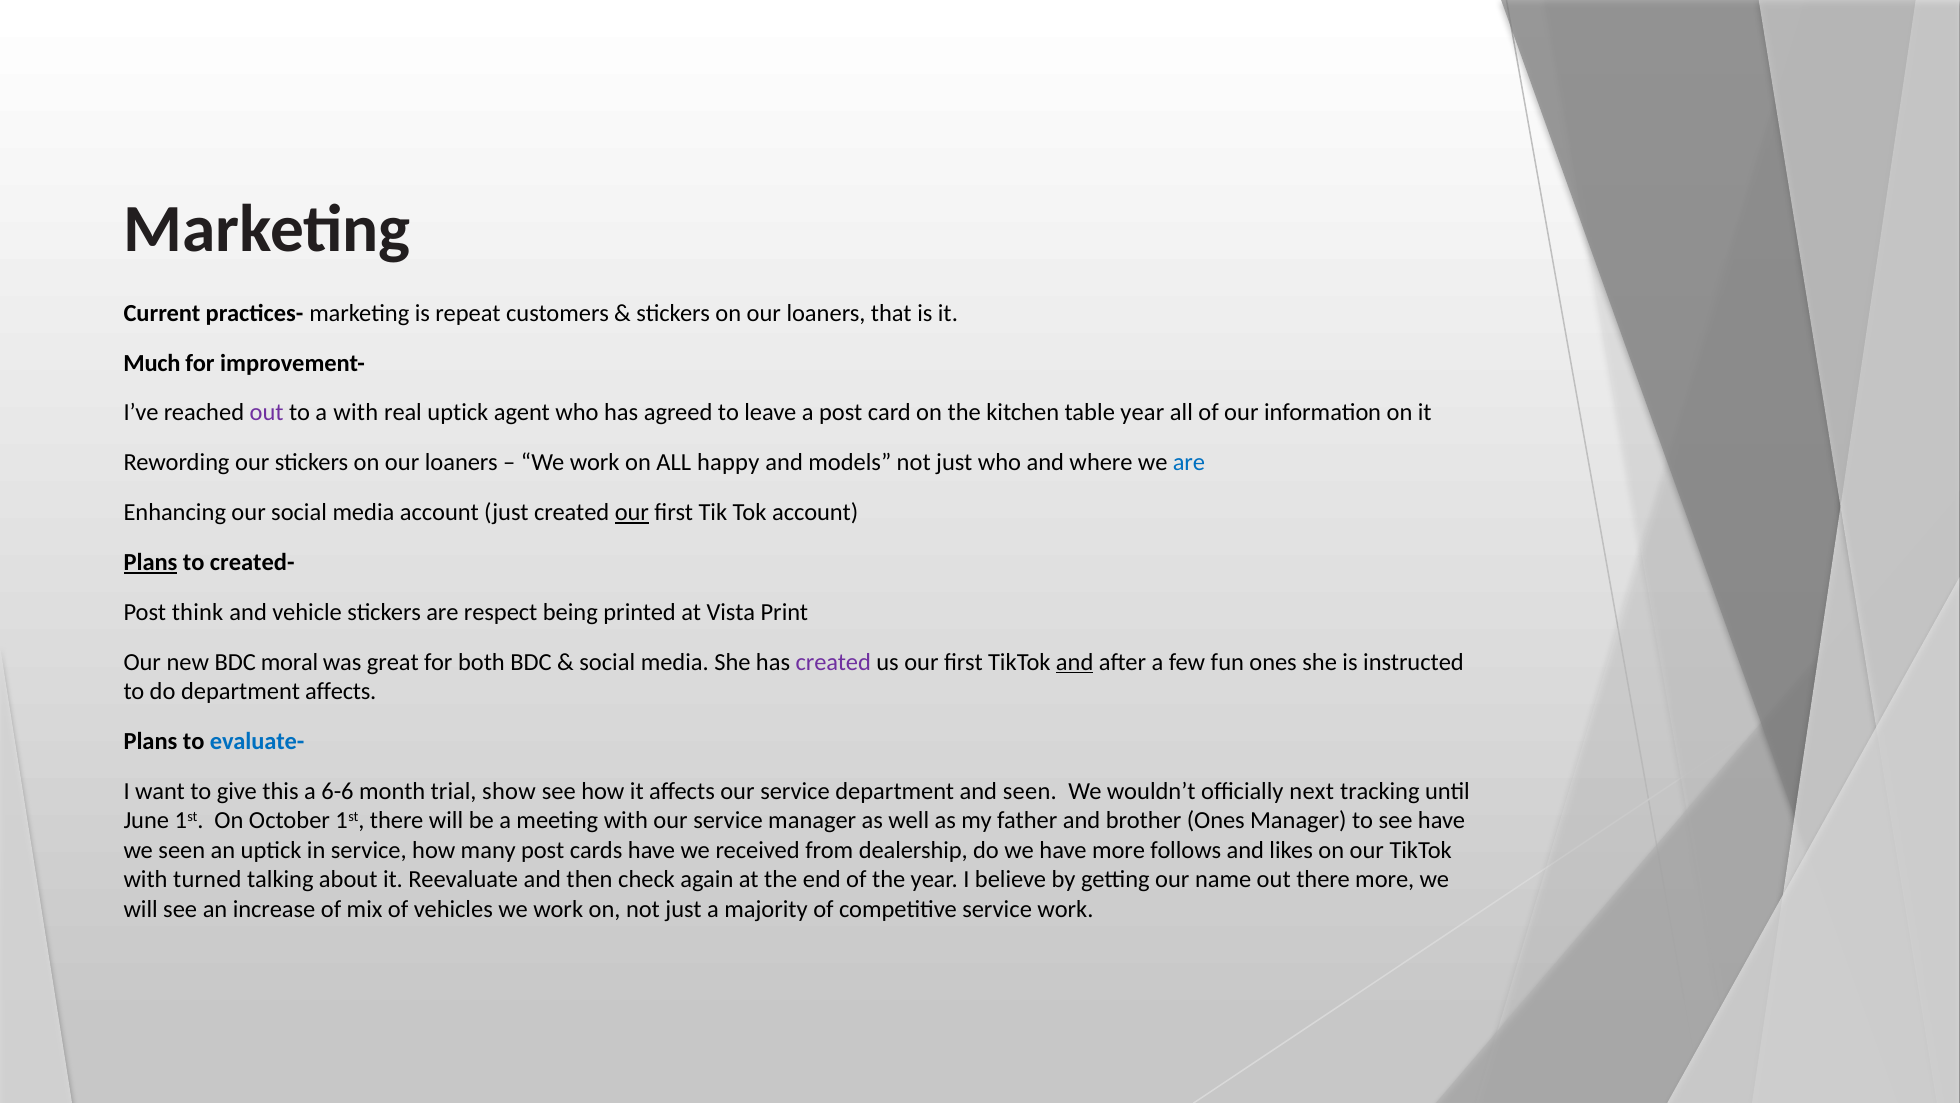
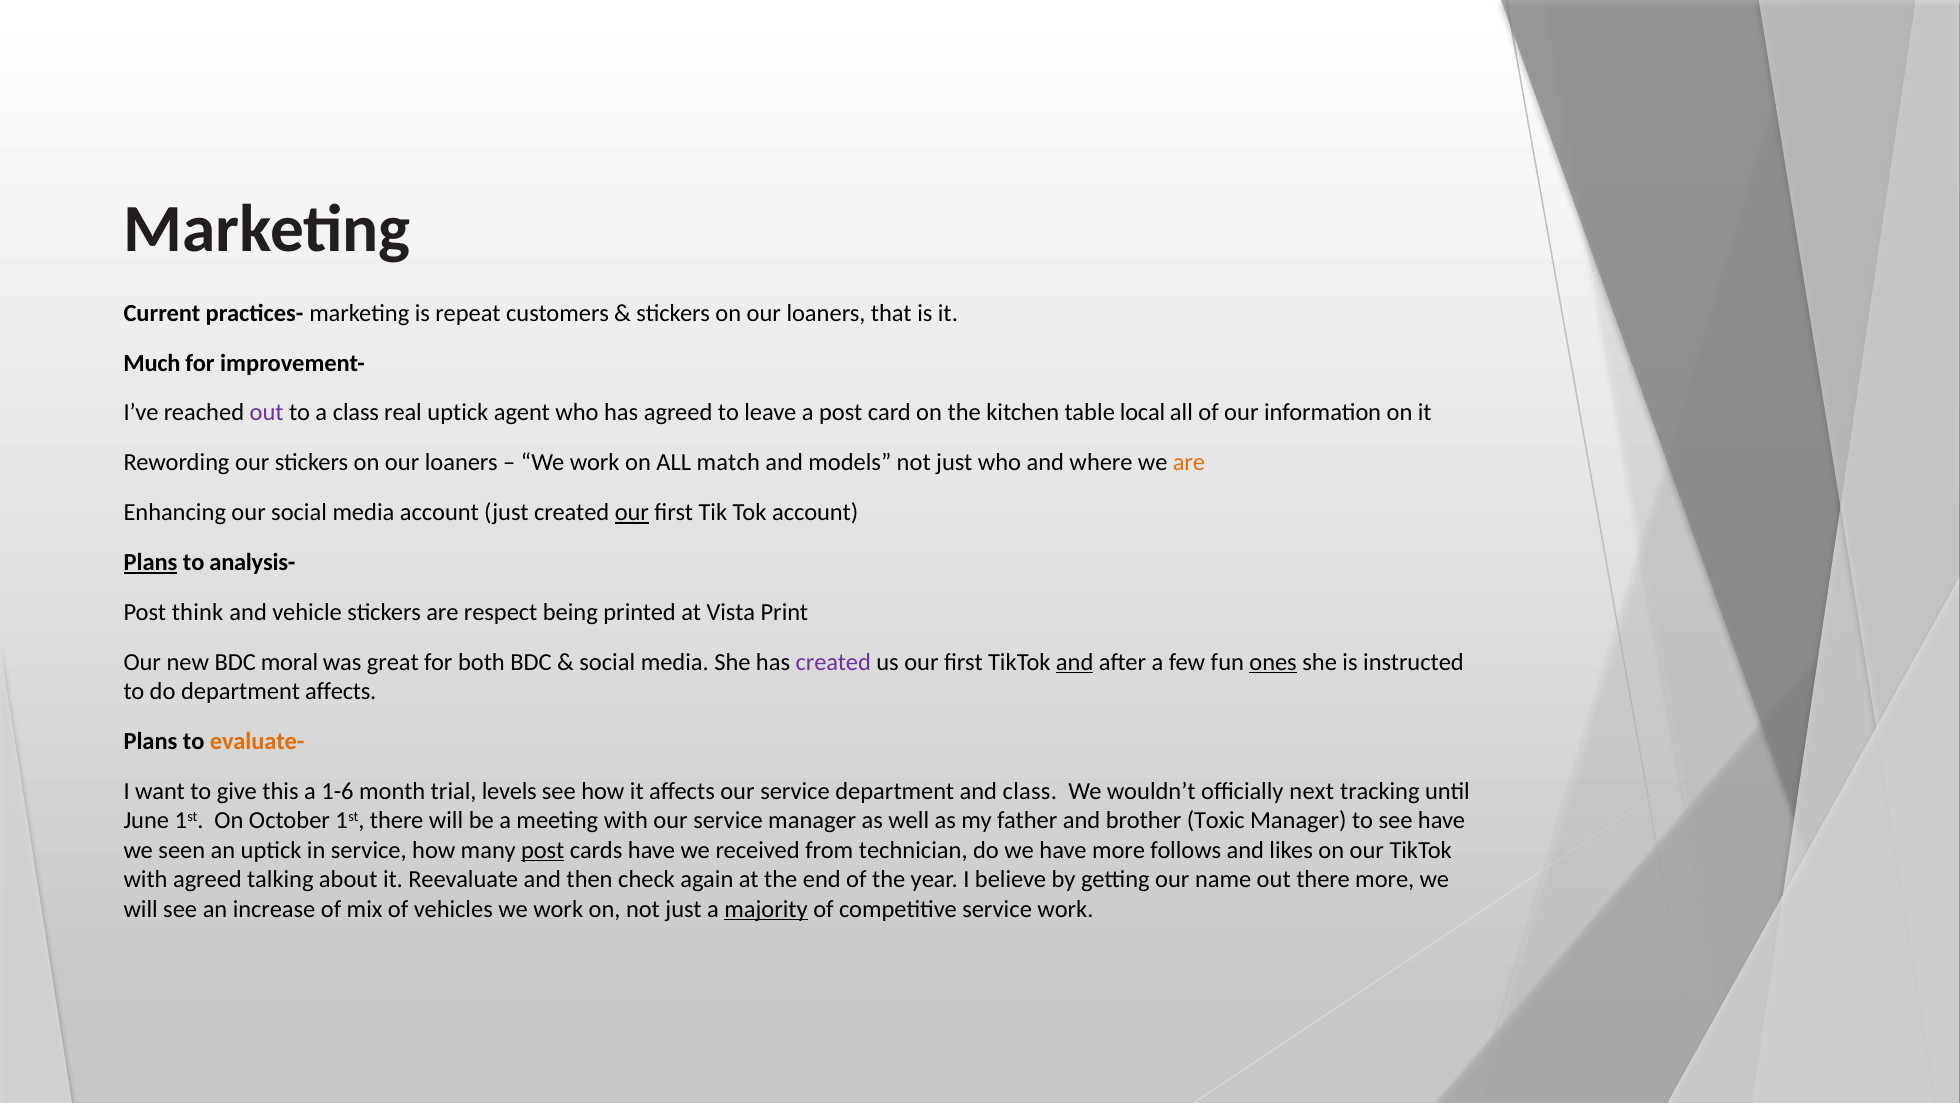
a with: with -> class
table year: year -> local
happy: happy -> match
are at (1189, 463) colour: blue -> orange
created-: created- -> analysis-
ones at (1273, 662) underline: none -> present
evaluate- colour: blue -> orange
6-6: 6-6 -> 1-6
show: show -> levels
and seen: seen -> class
brother Ones: Ones -> Toxic
post at (543, 850) underline: none -> present
dealership: dealership -> technician
with turned: turned -> agreed
majority underline: none -> present
